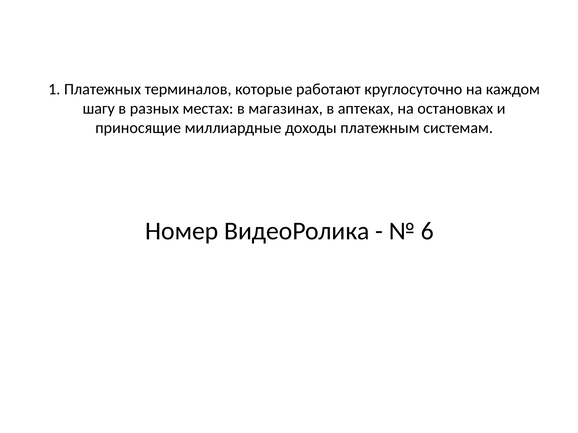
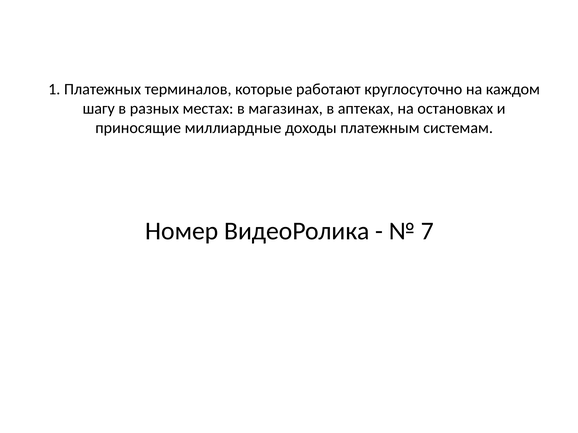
6: 6 -> 7
